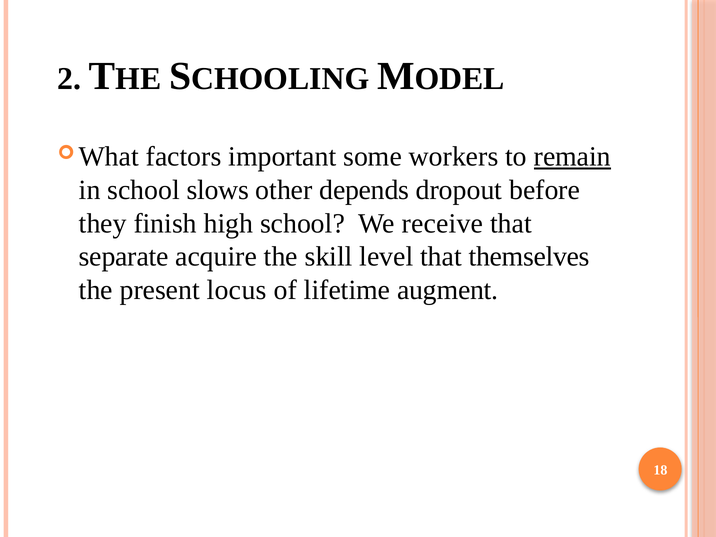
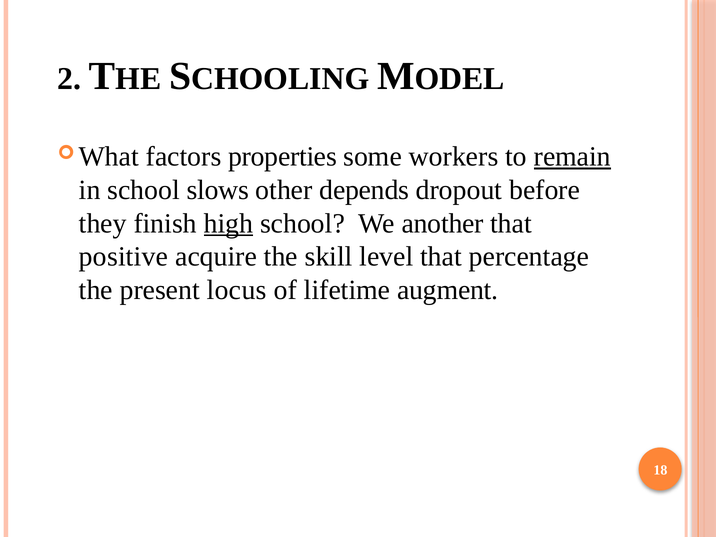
important: important -> properties
high underline: none -> present
receive: receive -> another
separate: separate -> positive
themselves: themselves -> percentage
